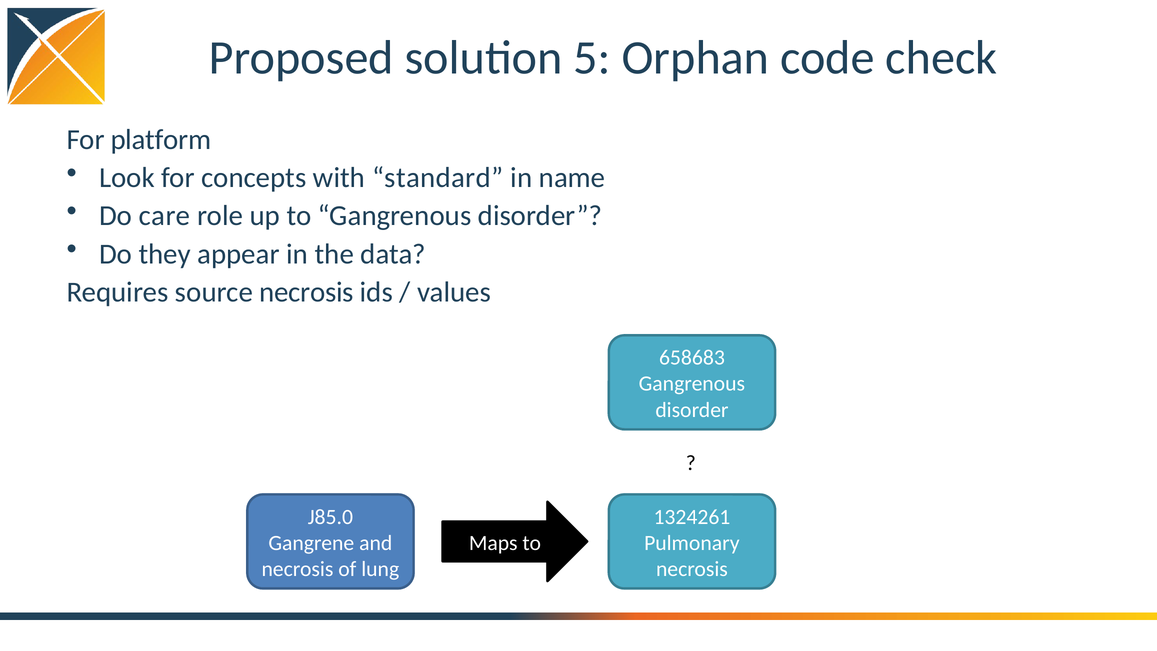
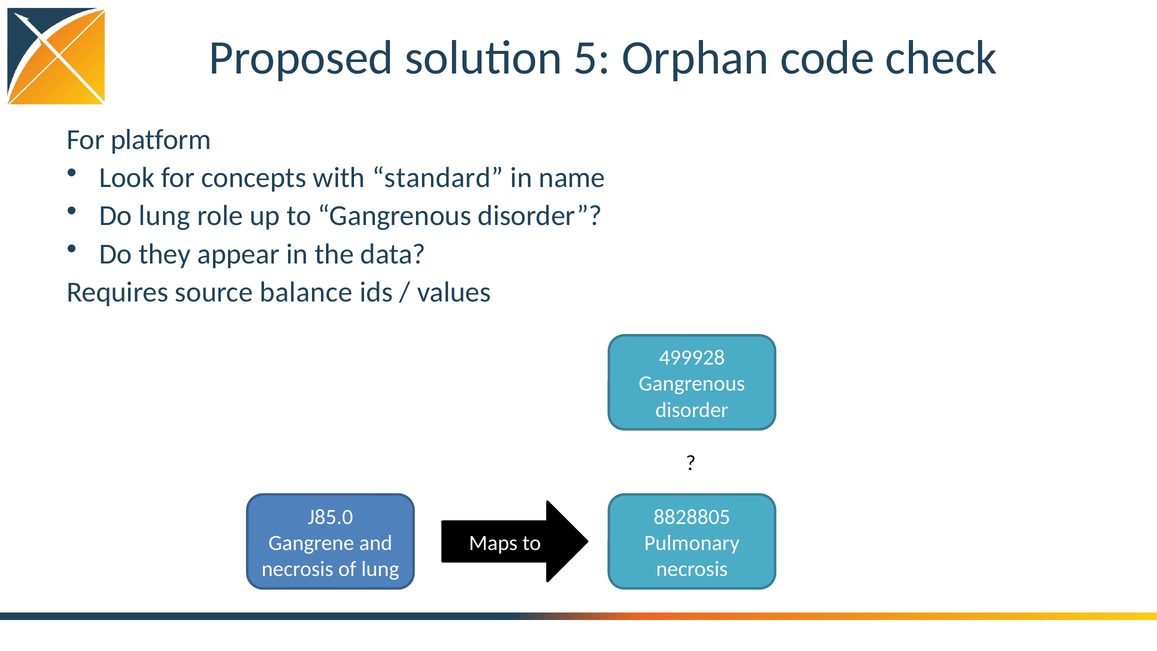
Do care: care -> lung
source necrosis: necrosis -> balance
658683: 658683 -> 499928
1324261: 1324261 -> 8828805
